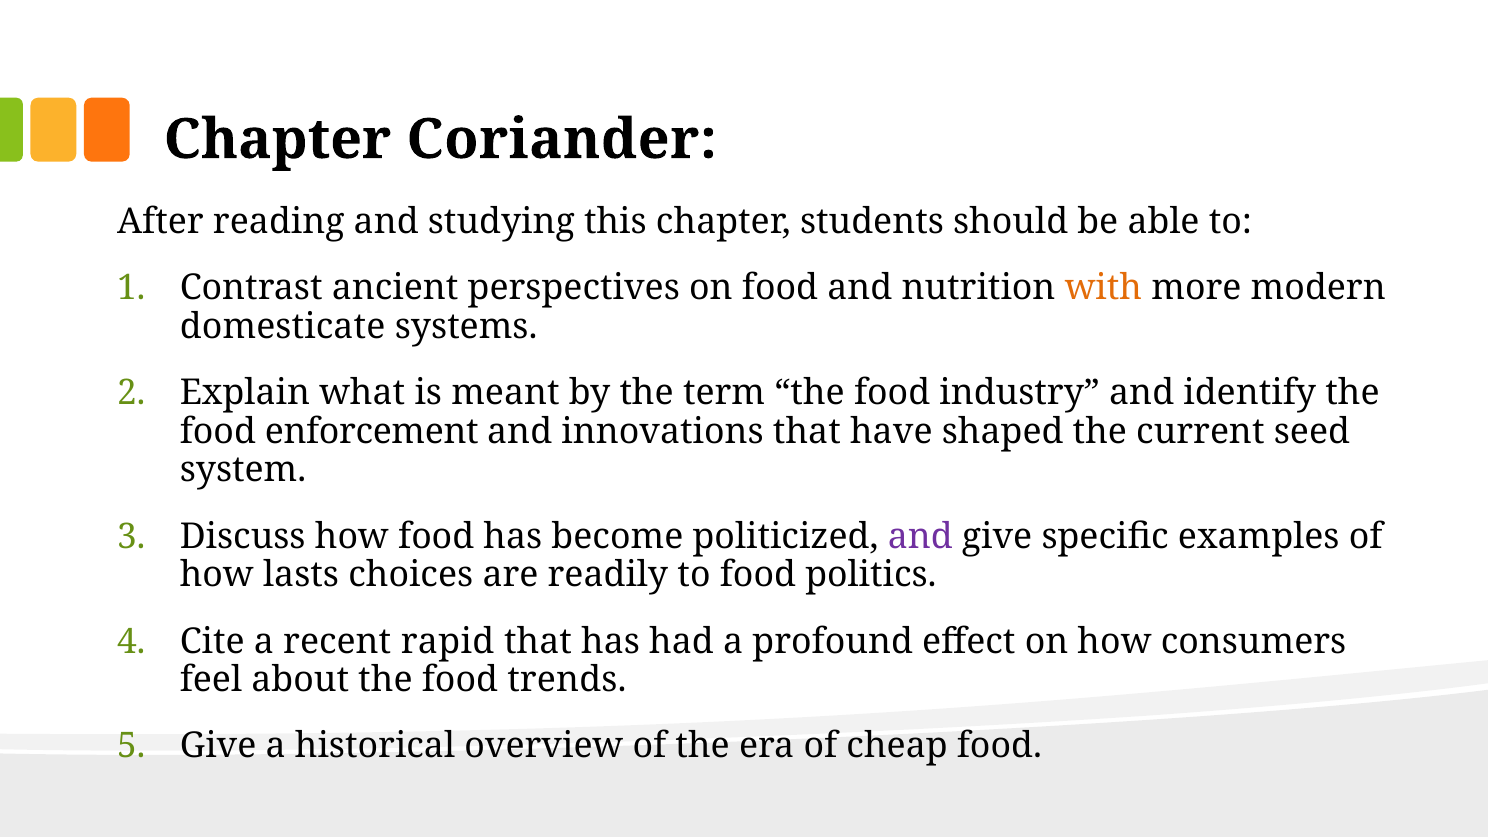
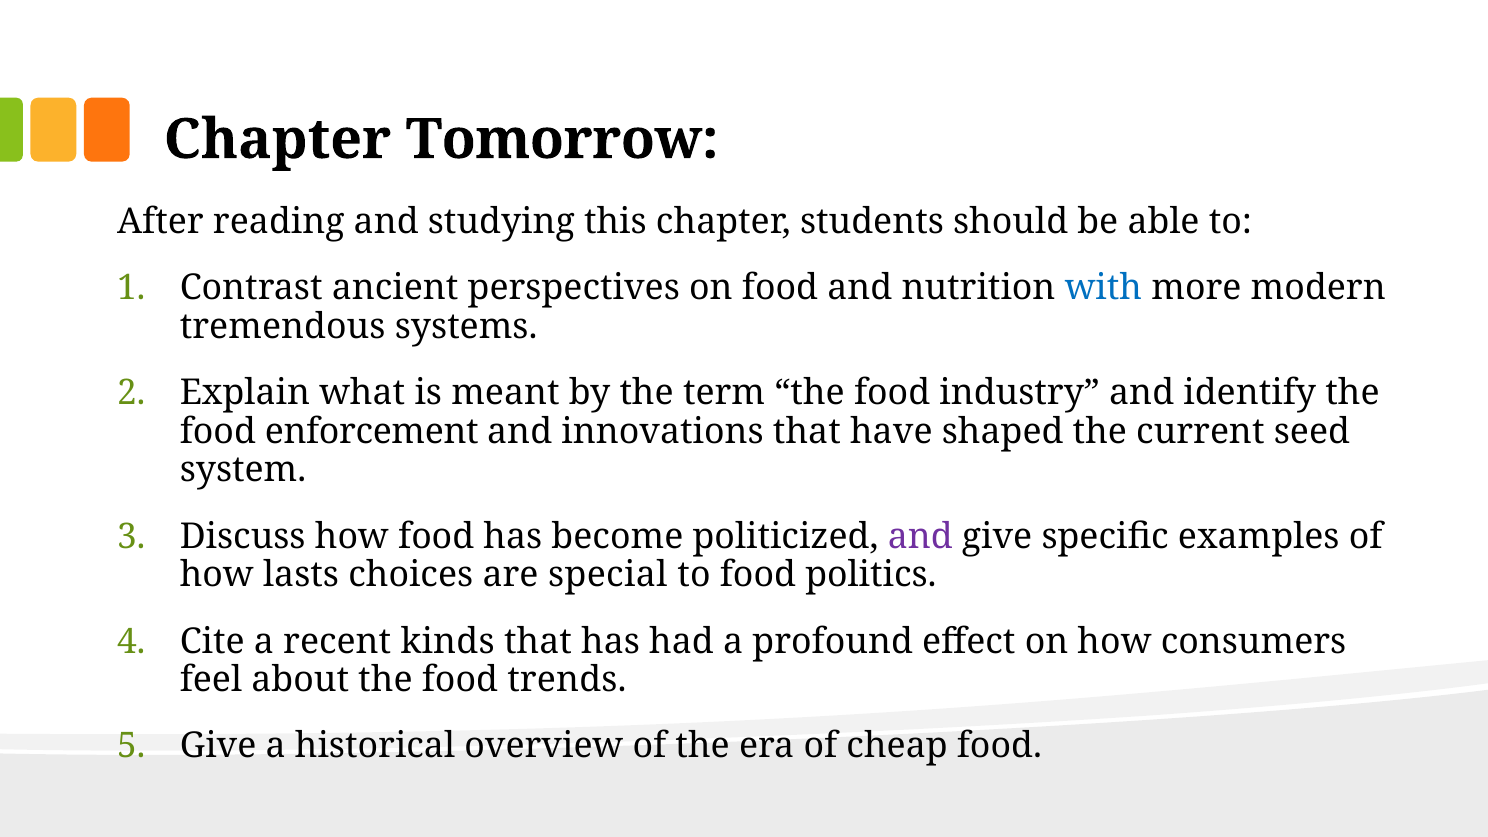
Coriander: Coriander -> Tomorrow
with colour: orange -> blue
domesticate: domesticate -> tremendous
readily: readily -> special
rapid: rapid -> kinds
